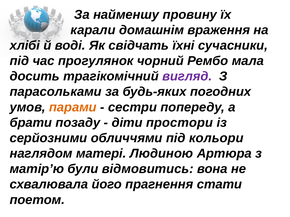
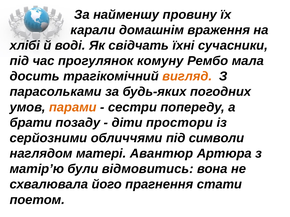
чорний: чорний -> комуну
вигляд colour: purple -> orange
кольори: кольори -> символи
Людиною: Людиною -> Авантюр
